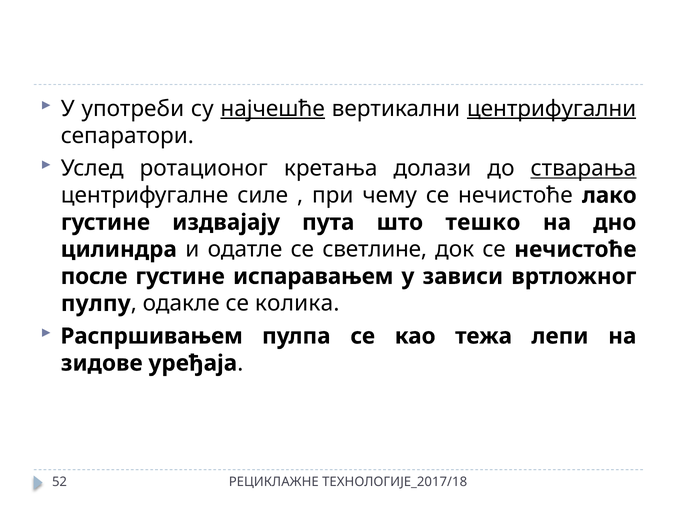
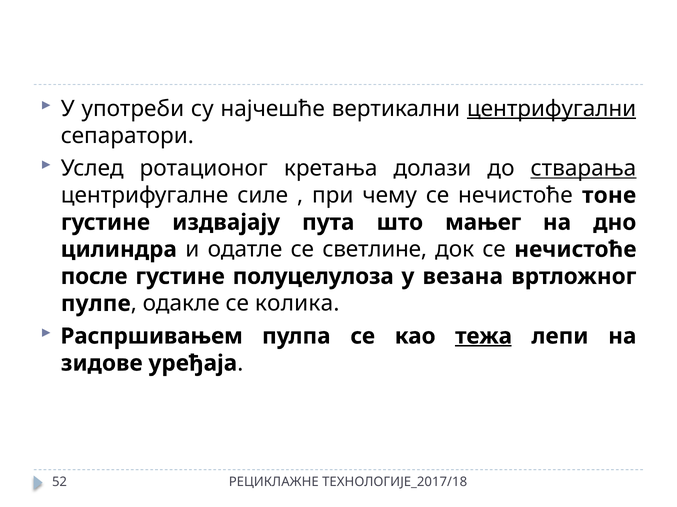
најчешће underline: present -> none
лако: лако -> тоне
тешко: тешко -> мањег
испаравањем: испаравањем -> полуцелулоза
зависи: зависи -> везана
пулпу: пулпу -> пулпе
тежа underline: none -> present
